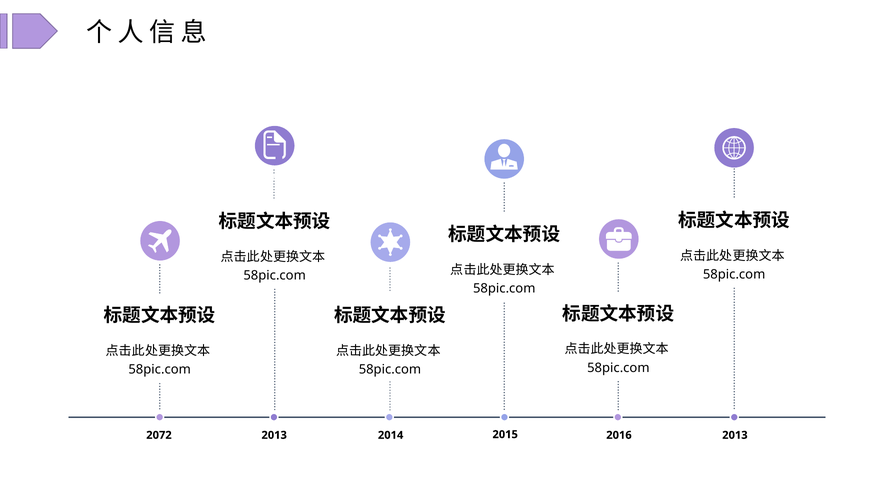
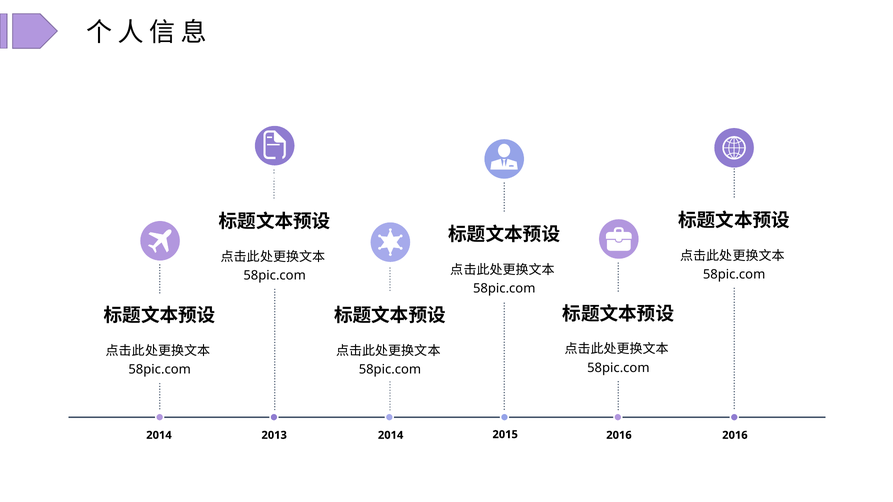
2072 at (159, 435): 2072 -> 2014
2013 at (735, 435): 2013 -> 2016
